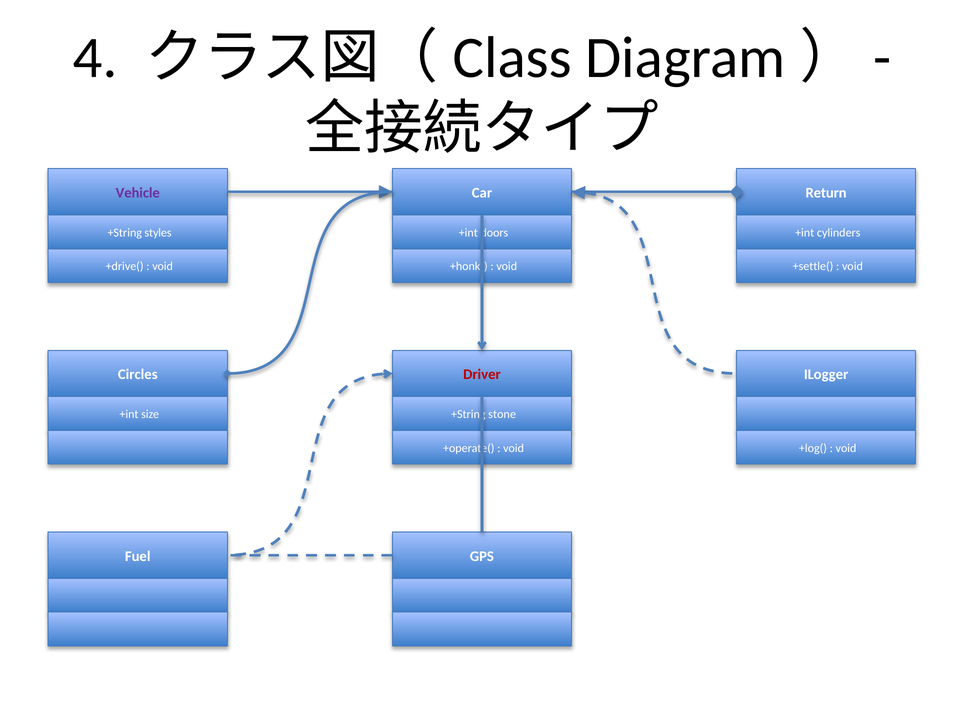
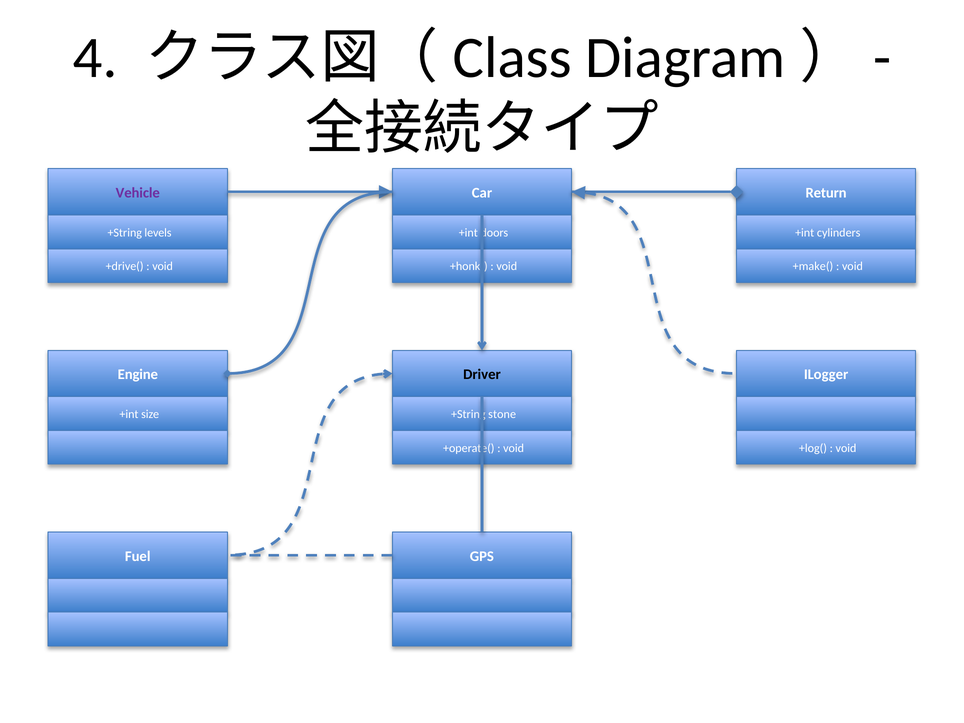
styles: styles -> levels
+settle(: +settle( -> +make(
Circles: Circles -> Engine
Driver colour: red -> black
